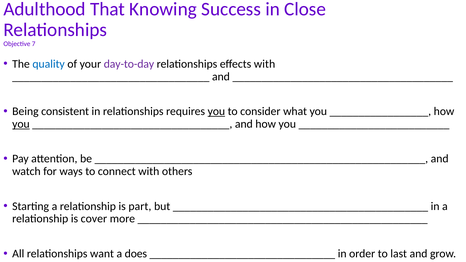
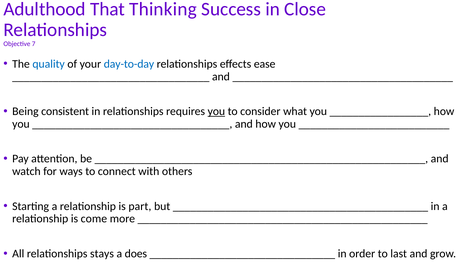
Knowing: Knowing -> Thinking
day-to-day colour: purple -> blue
effects with: with -> ease
you at (21, 124) underline: present -> none
cover: cover -> come
want: want -> stays
